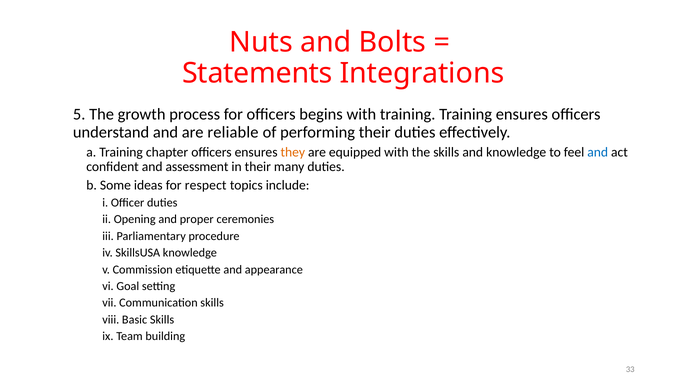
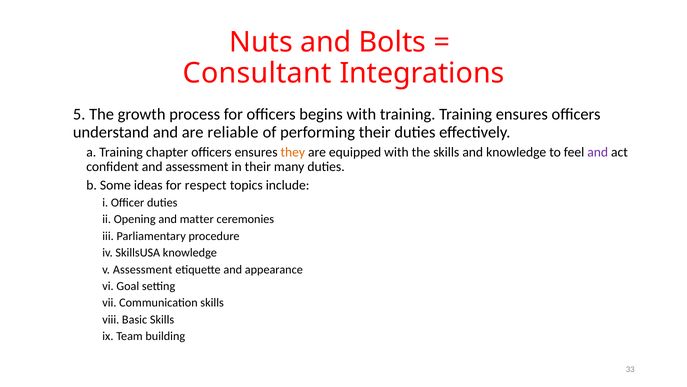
Statements: Statements -> Consultant
and at (598, 152) colour: blue -> purple
proper: proper -> matter
v Commission: Commission -> Assessment
